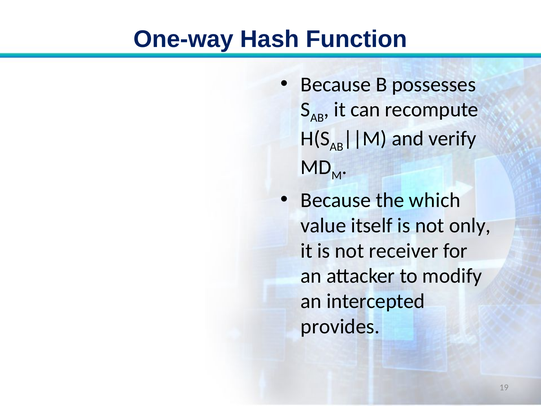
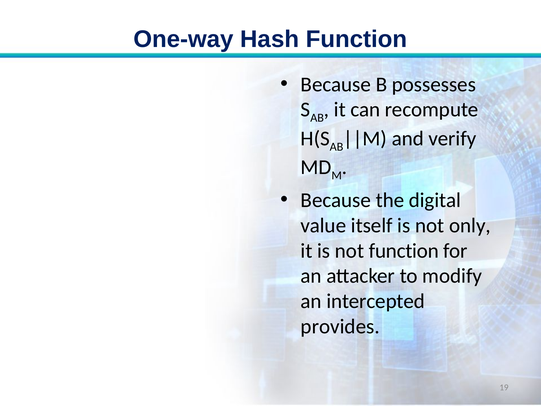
which: which -> digital
not receiver: receiver -> function
